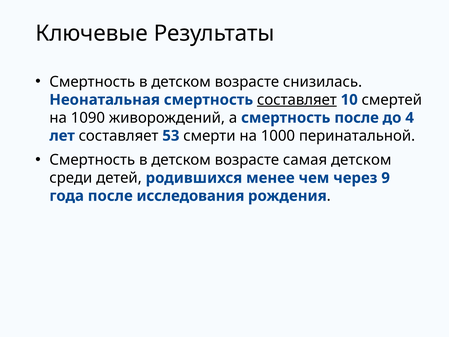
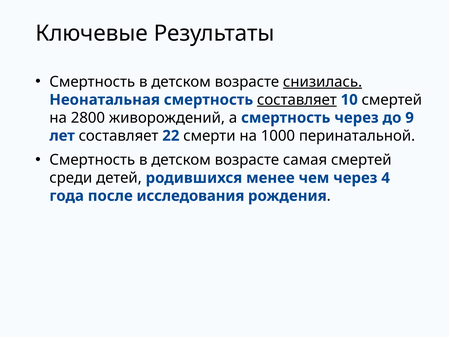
снизилась underline: none -> present
1090: 1090 -> 2800
смертность после: после -> через
4: 4 -> 9
53: 53 -> 22
самая детском: детском -> смертей
9: 9 -> 4
